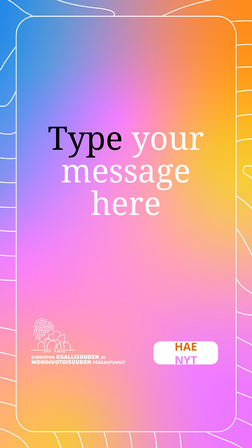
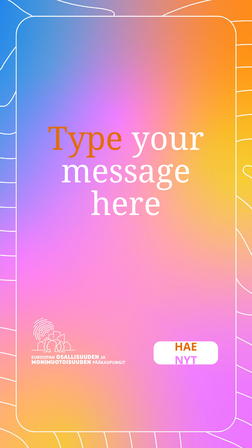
Type colour: black -> orange
